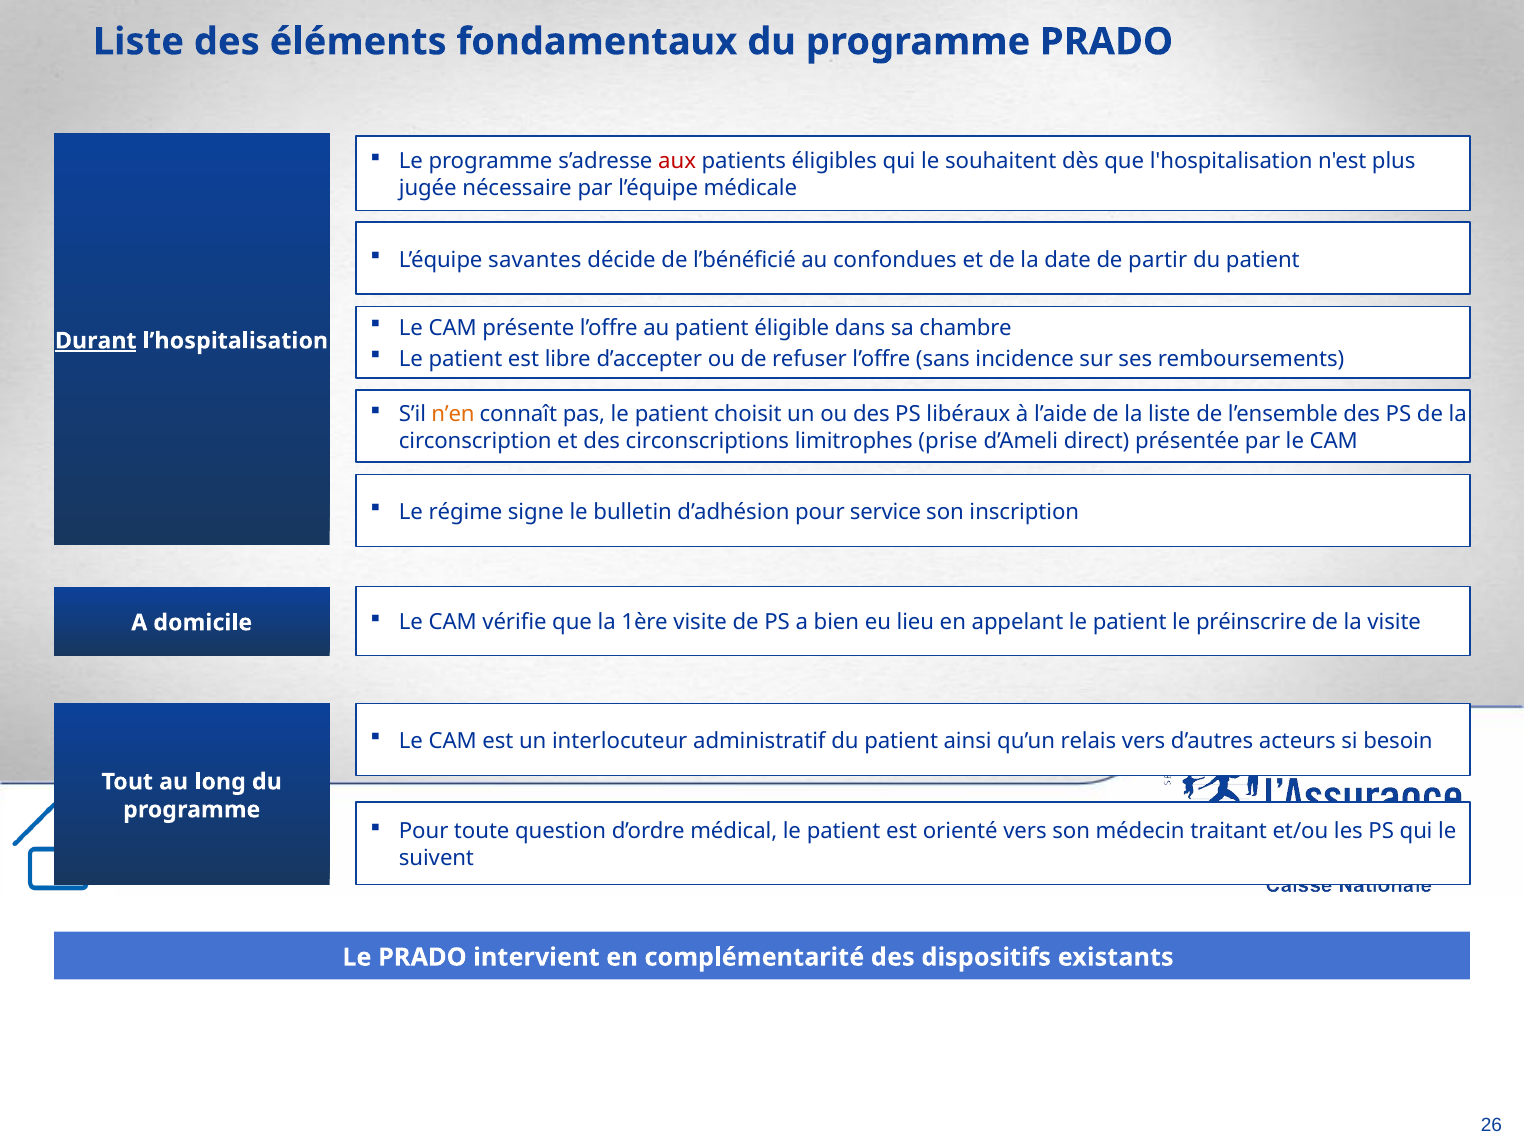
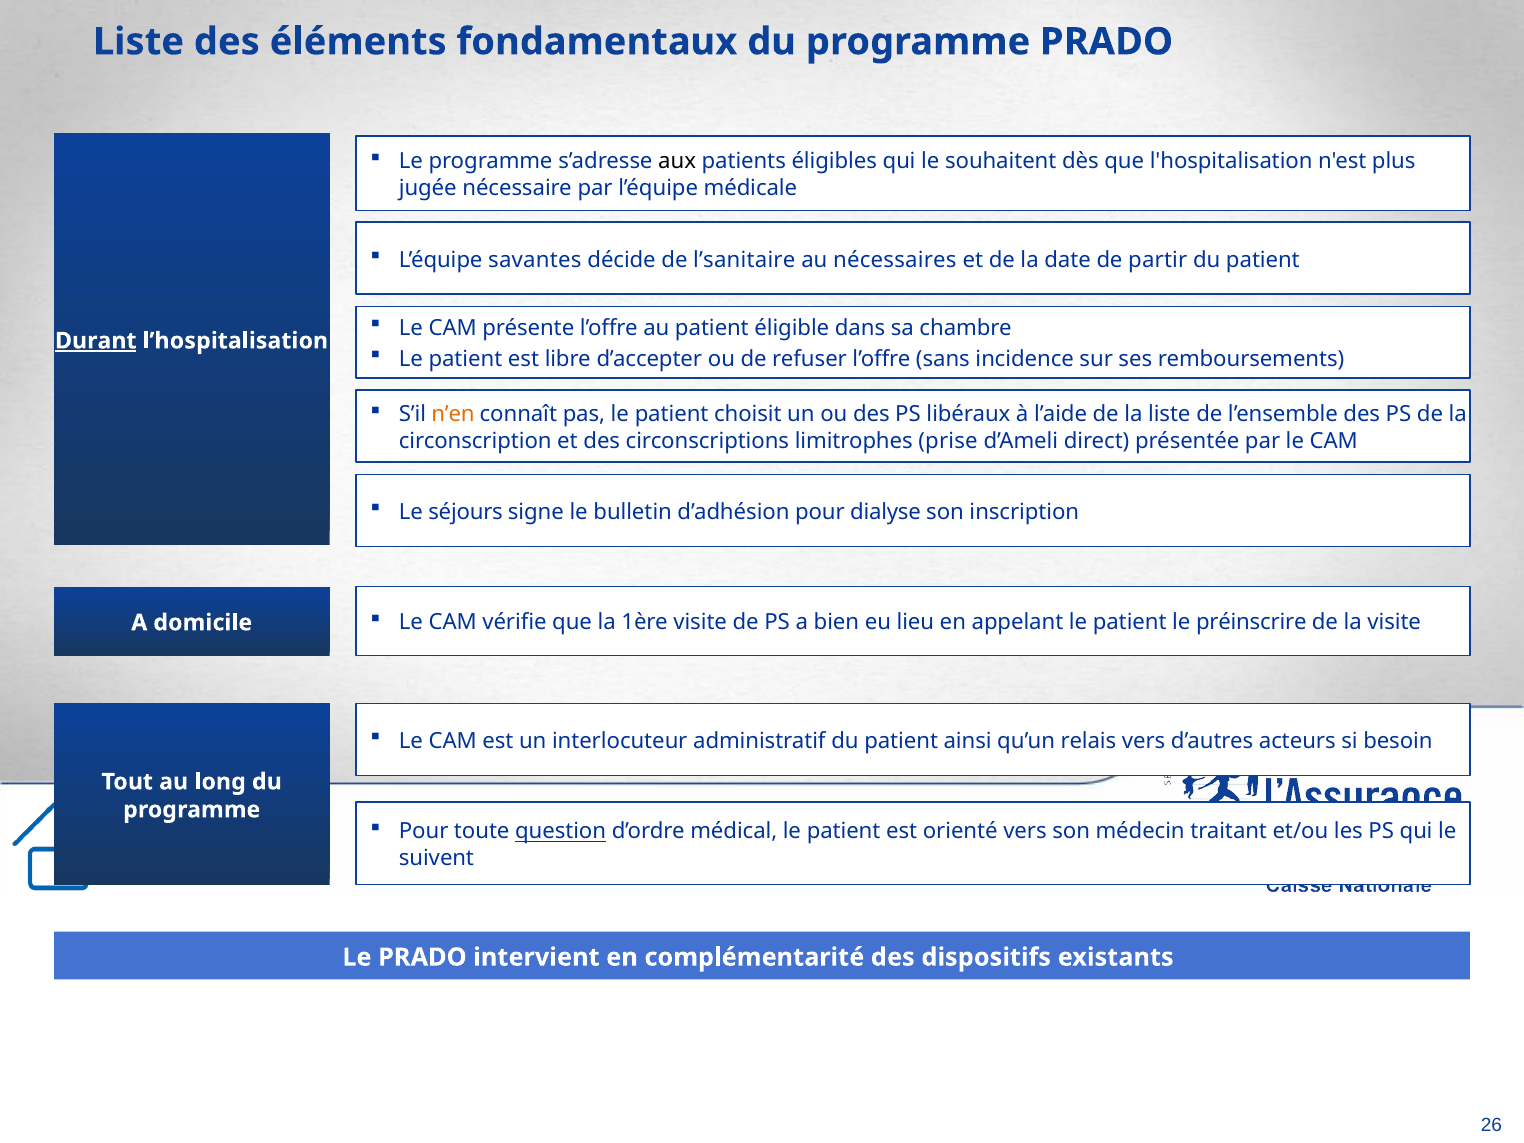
aux colour: red -> black
l’bénéficié: l’bénéficié -> l’sanitaire
confondues: confondues -> nécessaires
régime: régime -> séjours
service: service -> dialyse
question underline: none -> present
